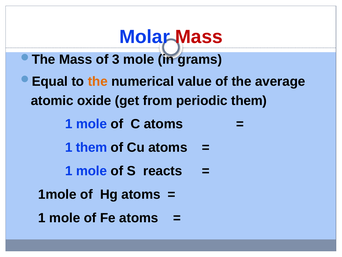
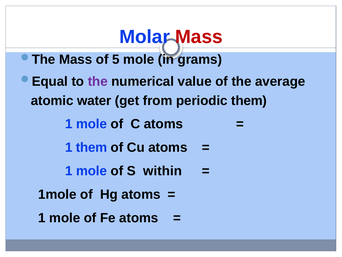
3: 3 -> 5
the at (98, 81) colour: orange -> purple
oxide: oxide -> water
reacts: reacts -> within
